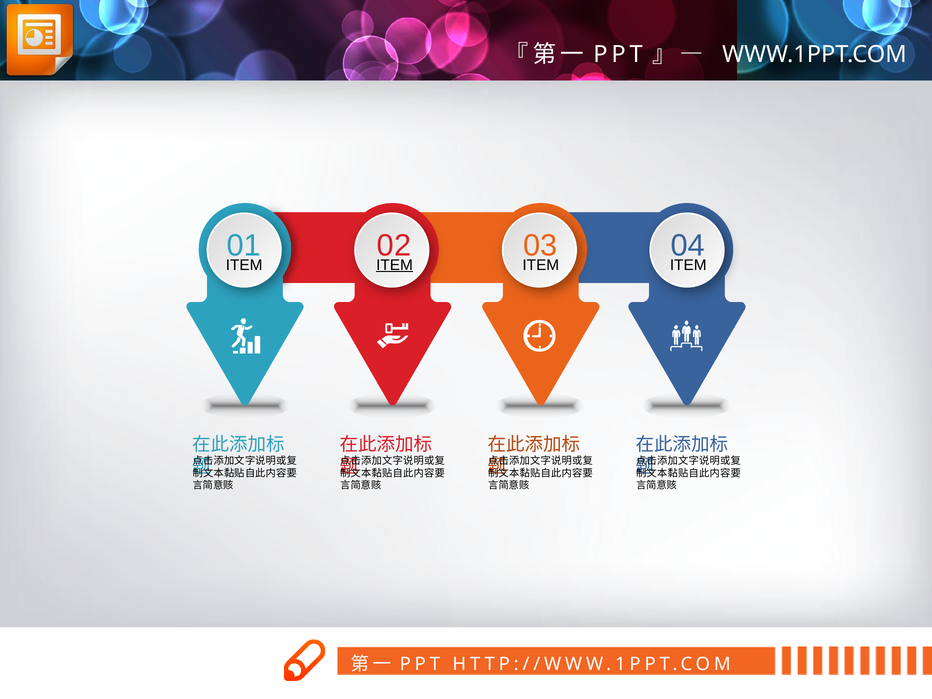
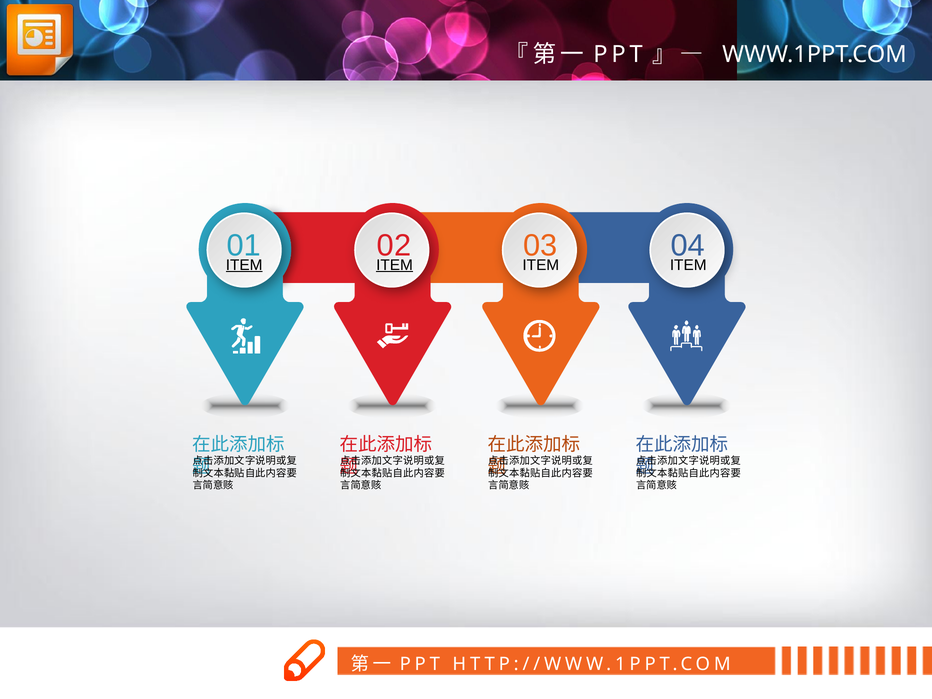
ITEM at (244, 265) underline: none -> present
